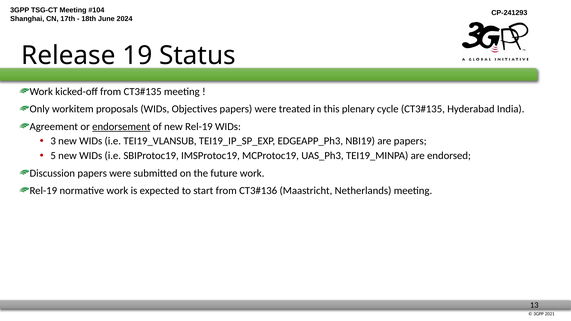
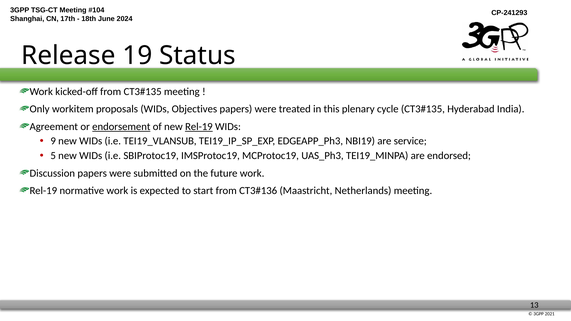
Rel-19 at (199, 127) underline: none -> present
3: 3 -> 9
are papers: papers -> service
